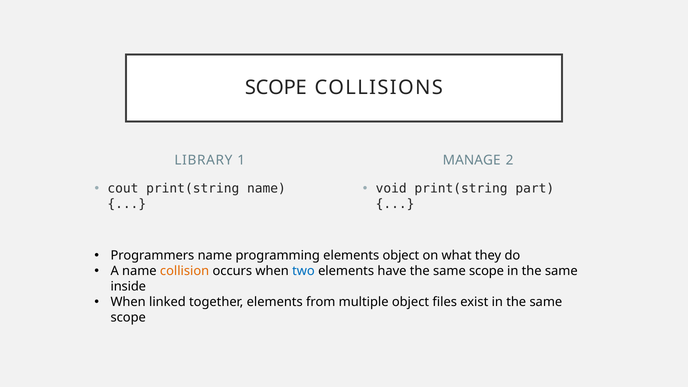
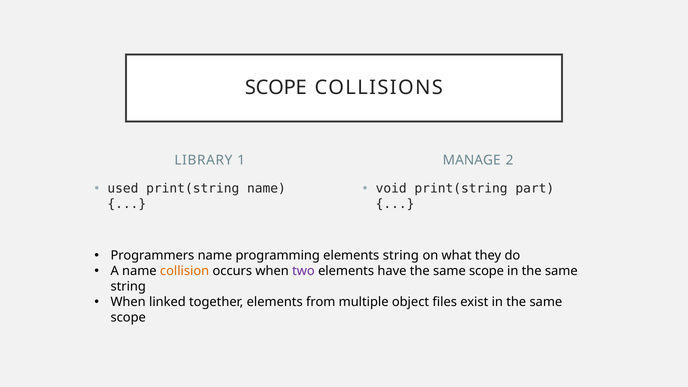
cout: cout -> used
elements object: object -> string
two colour: blue -> purple
inside at (128, 287): inside -> string
